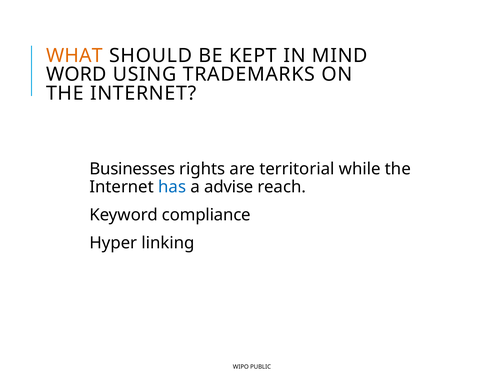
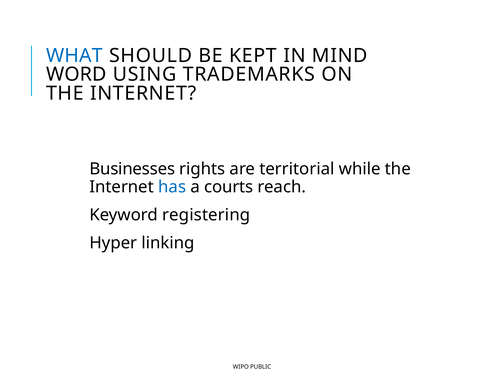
WHAT colour: orange -> blue
advise: advise -> courts
compliance: compliance -> registering
